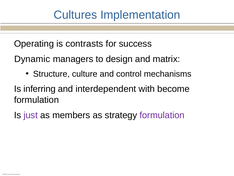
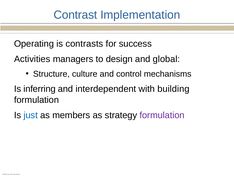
Cultures: Cultures -> Contrast
Dynamic: Dynamic -> Activities
matrix: matrix -> global
become: become -> building
just colour: purple -> blue
